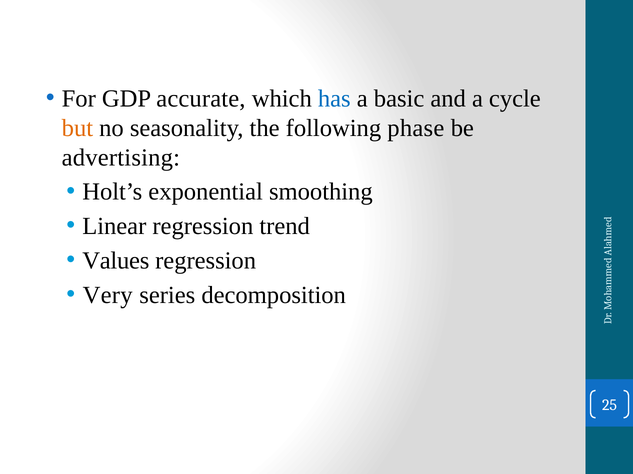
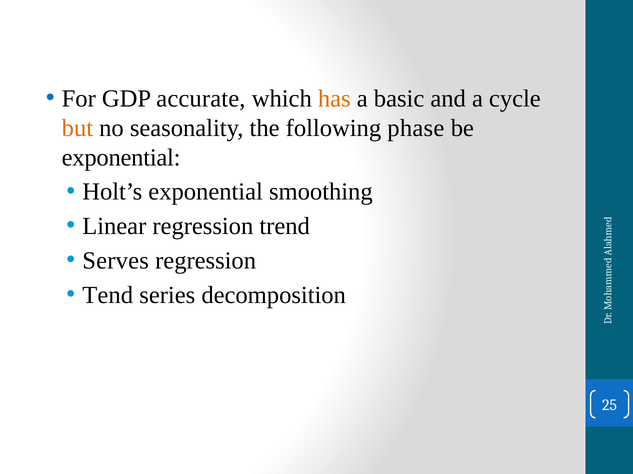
has colour: blue -> orange
advertising at (121, 158): advertising -> exponential
Values: Values -> Serves
Very: Very -> Tend
